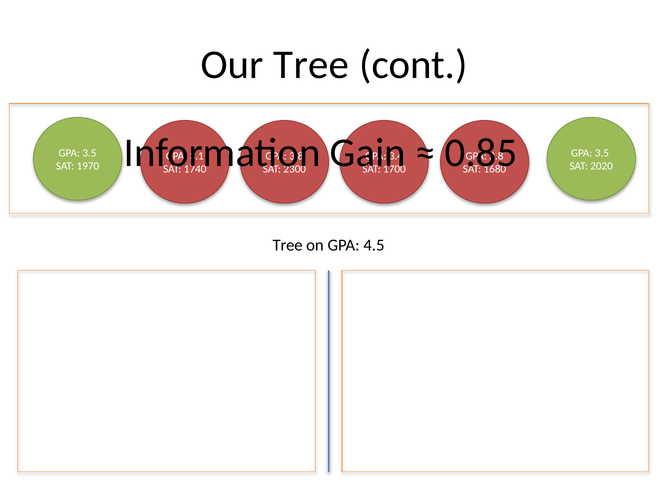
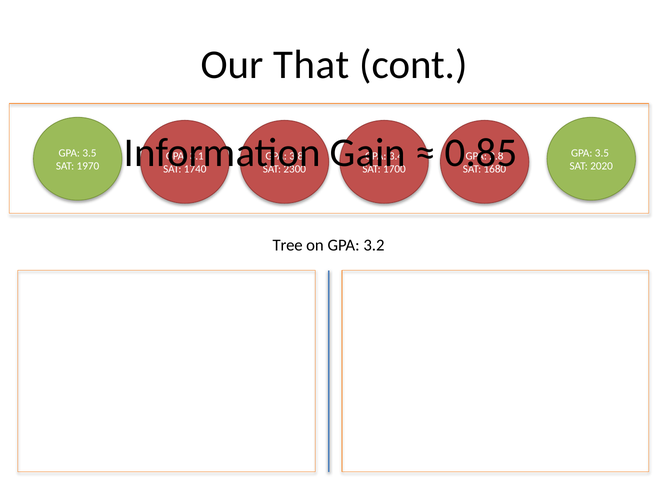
Our Tree: Tree -> That
4.5: 4.5 -> 3.2
